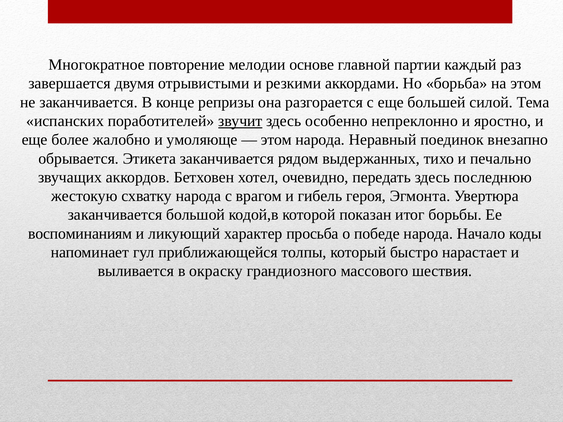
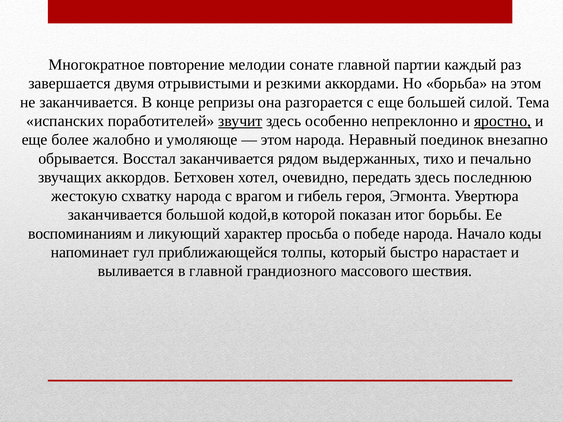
основе: основе -> сонате
яростно underline: none -> present
Этикета: Этикета -> Восстал
в окраску: окраску -> главной
